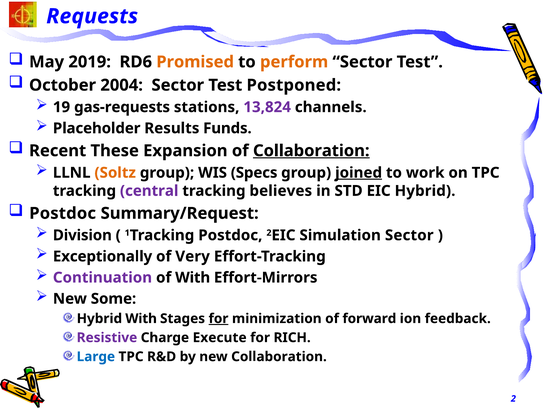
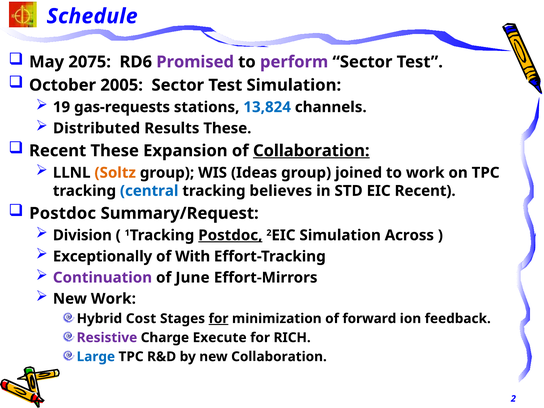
Requests: Requests -> Schedule
2019: 2019 -> 2075
Promised colour: orange -> purple
perform colour: orange -> purple
2004: 2004 -> 2005
Test Postponed: Postponed -> Simulation
13,824 colour: purple -> blue
Placeholder: Placeholder -> Distributed
Results Funds: Funds -> These
Specs: Specs -> Ideas
joined underline: present -> none
central colour: purple -> blue
EIC Hybrid: Hybrid -> Recent
Postdoc at (230, 235) underline: none -> present
Simulation Sector: Sector -> Across
Very: Very -> With
of With: With -> June
New Some: Some -> Work
Hybrid With: With -> Cost
